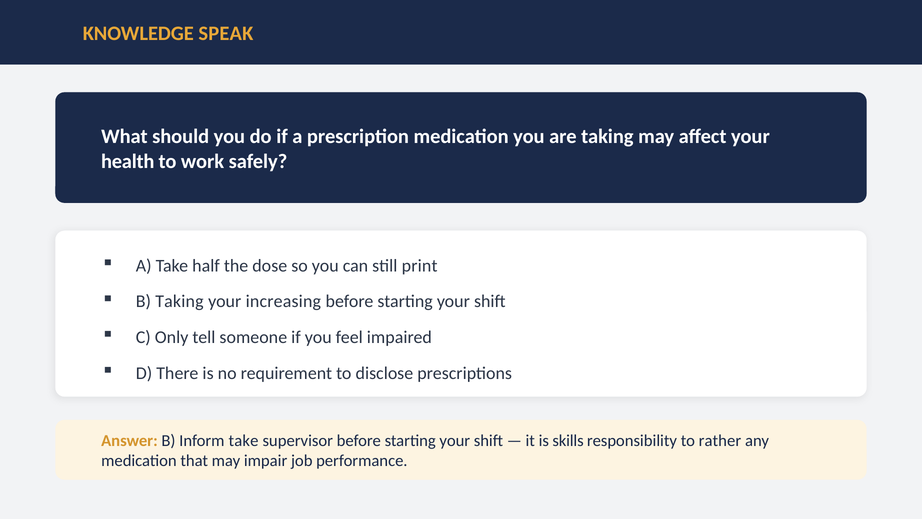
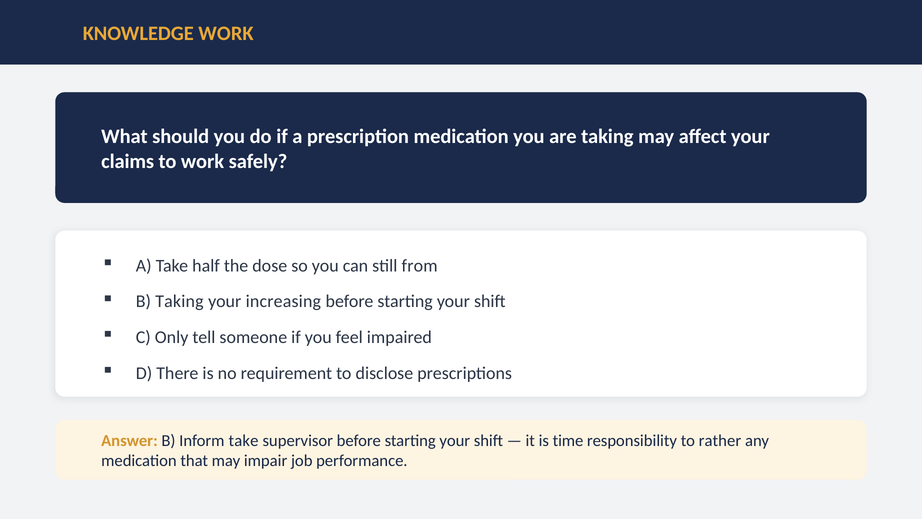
KNOWLEDGE SPEAK: SPEAK -> WORK
health: health -> claims
print: print -> from
skills: skills -> time
